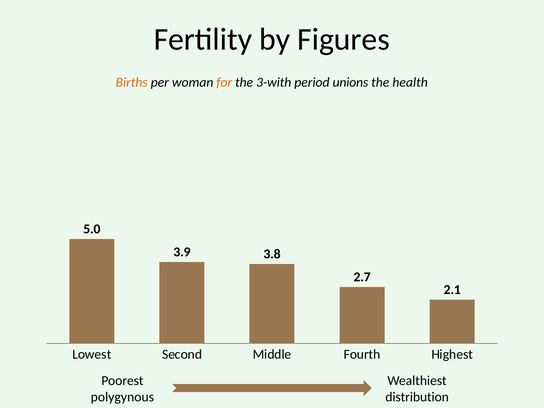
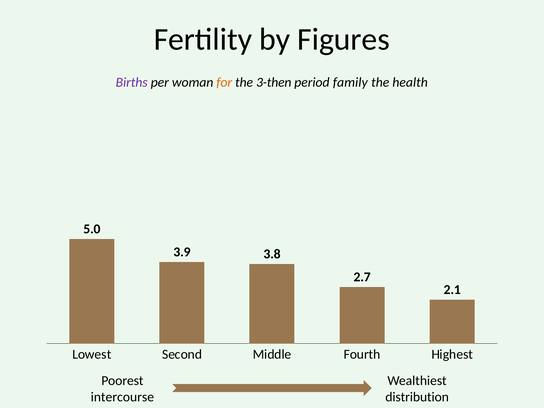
Births colour: orange -> purple
3-with: 3-with -> 3-then
unions: unions -> family
polygynous: polygynous -> intercourse
